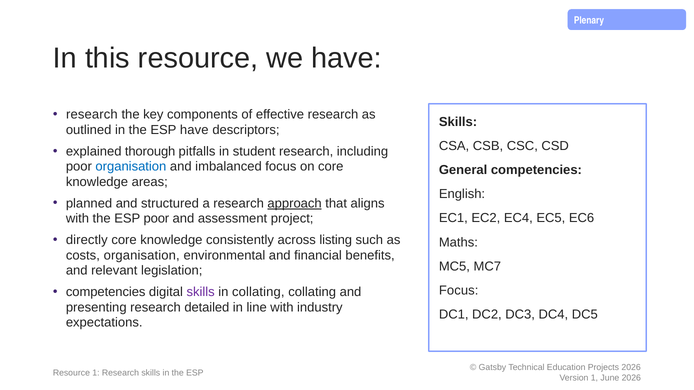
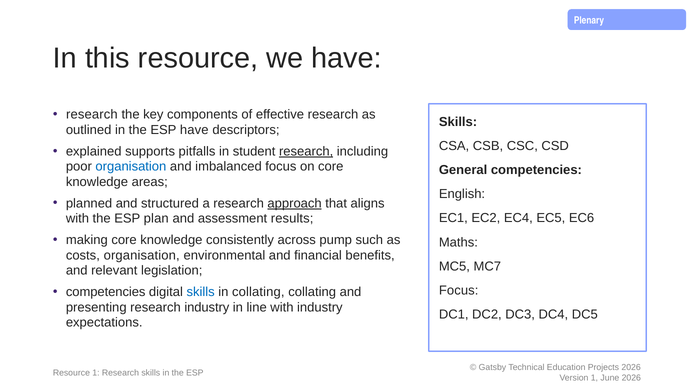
thorough: thorough -> supports
research at (306, 152) underline: none -> present
ESP poor: poor -> plan
project: project -> results
directly: directly -> making
listing: listing -> pump
skills at (201, 292) colour: purple -> blue
research detailed: detailed -> industry
